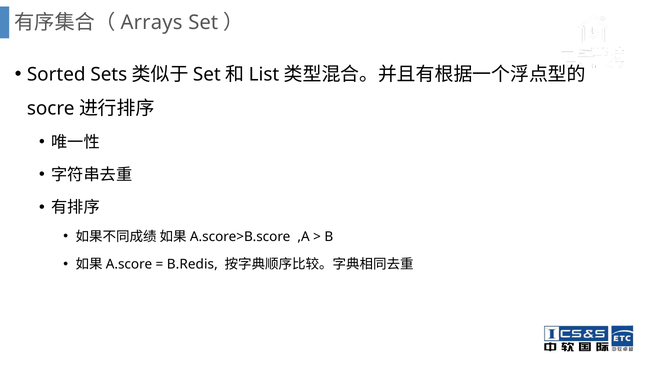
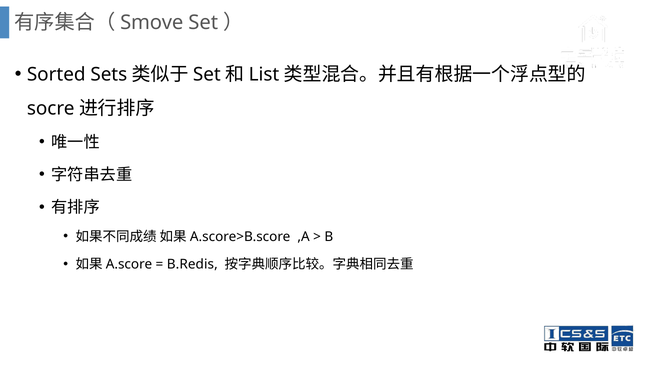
Arrays: Arrays -> Smove
